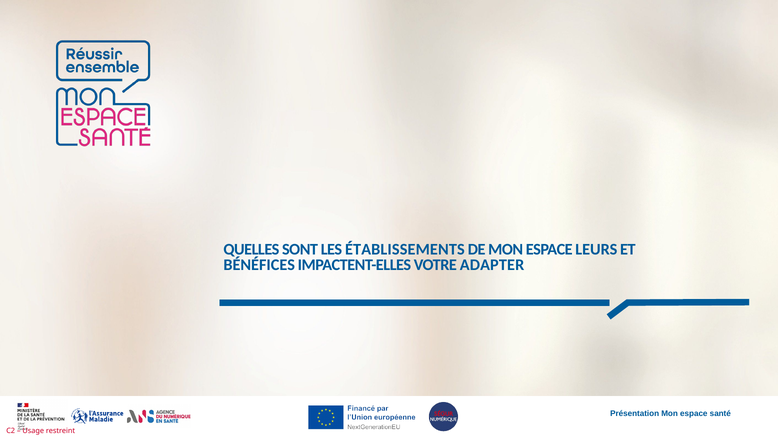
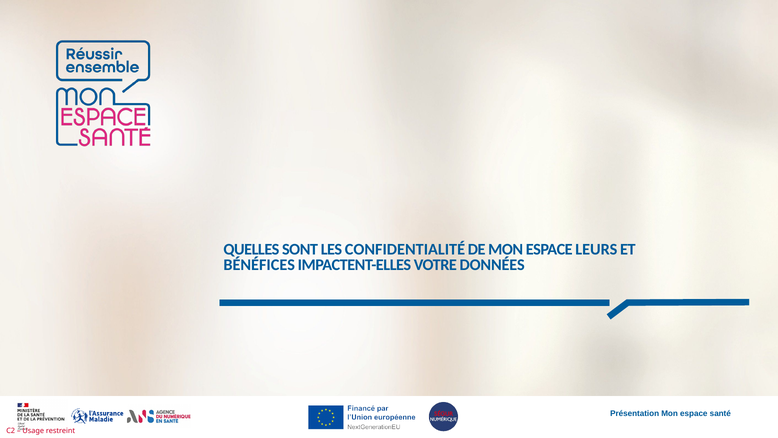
ÉTABLISSEMENTS: ÉTABLISSEMENTS -> CONFIDENTIALITÉ
ADAPTER: ADAPTER -> DONNÉES
